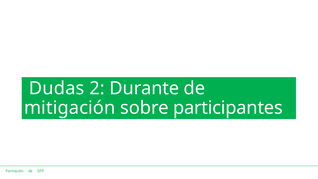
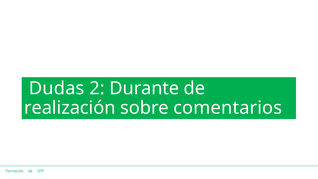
mitigación: mitigación -> realización
participantes: participantes -> comentarios
